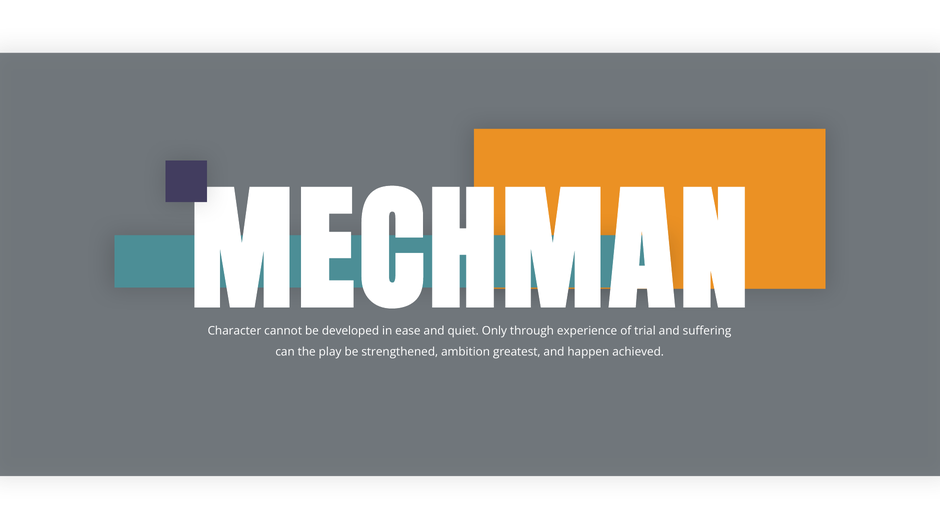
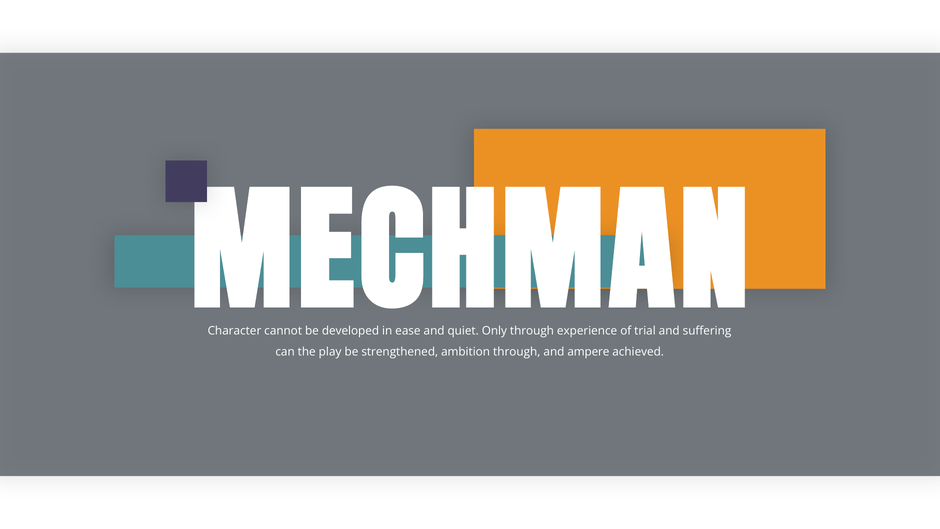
ambition greatest: greatest -> through
happen: happen -> ampere
